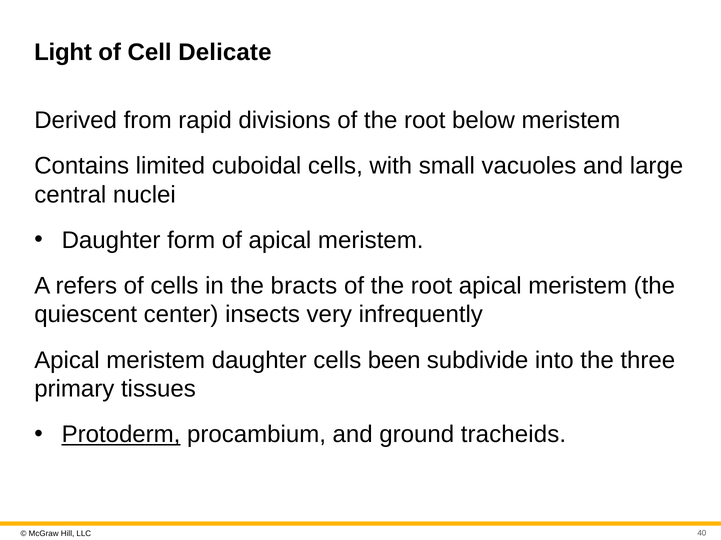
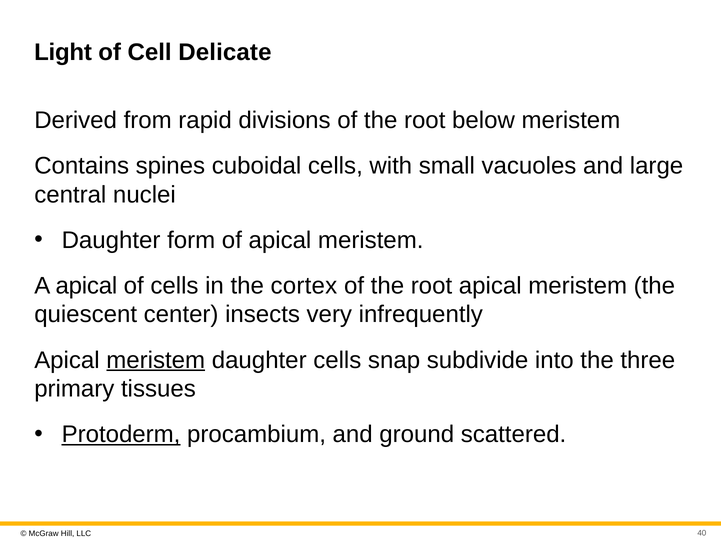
limited: limited -> spines
A refers: refers -> apical
bracts: bracts -> cortex
meristem at (156, 361) underline: none -> present
been: been -> snap
tracheids: tracheids -> scattered
